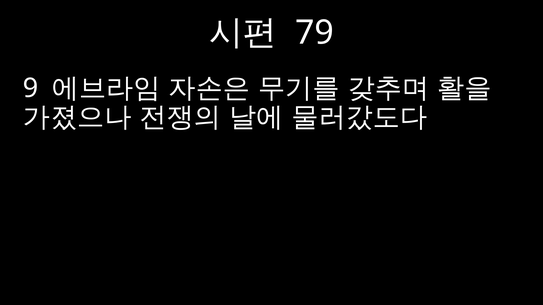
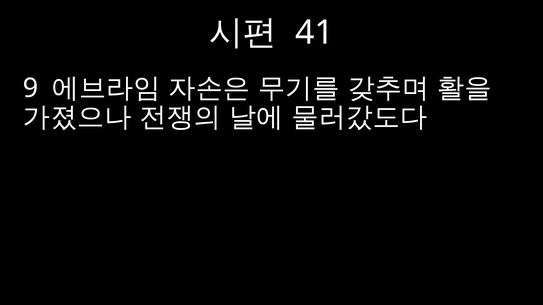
79: 79 -> 41
